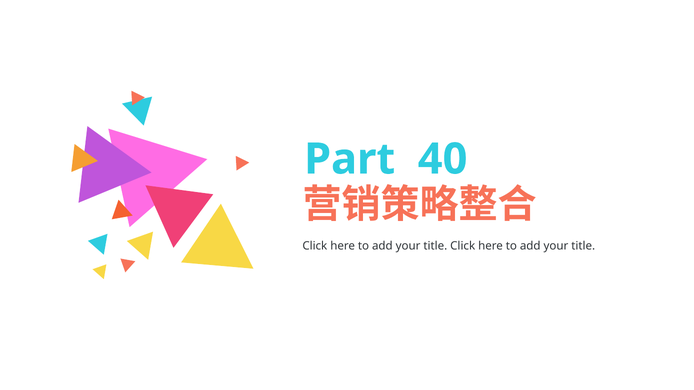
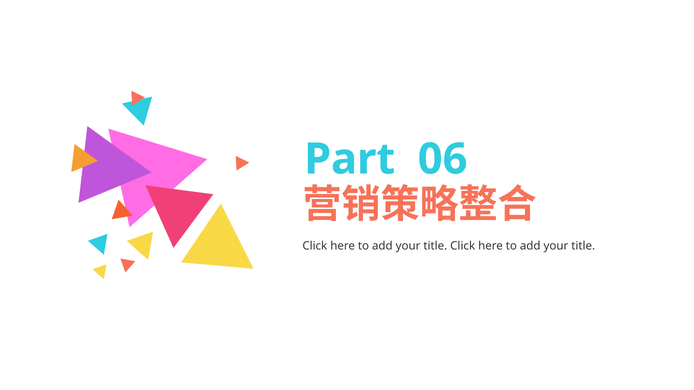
40: 40 -> 06
